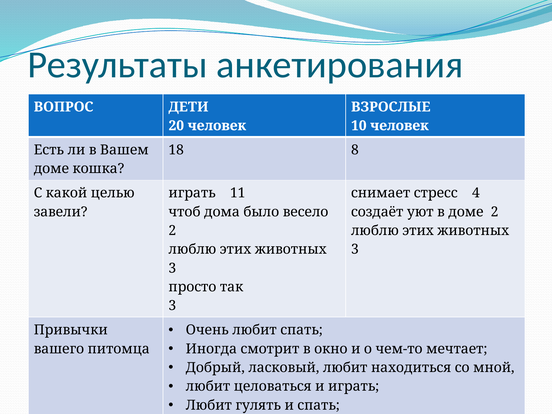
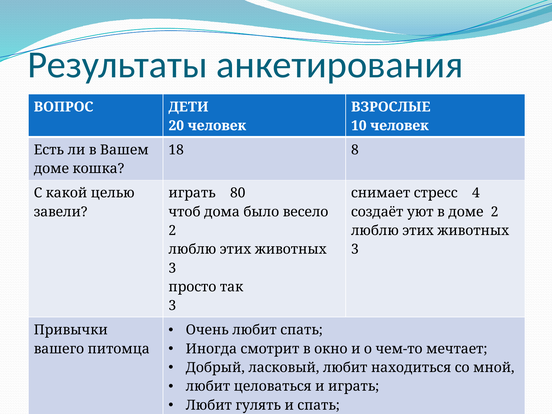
11: 11 -> 80
